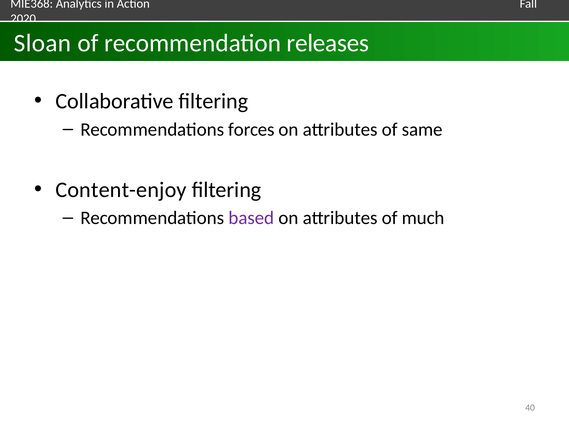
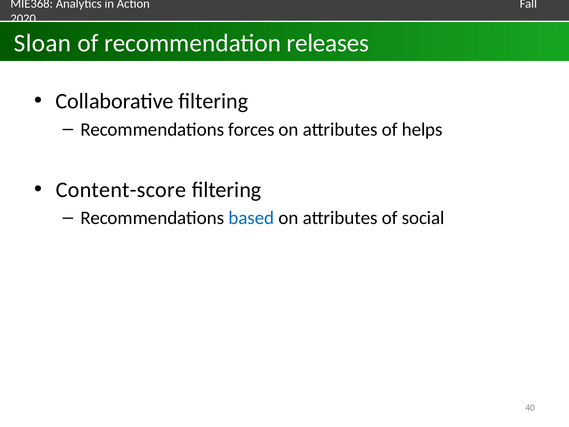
same: same -> helps
Content-enjoy: Content-enjoy -> Content-score
based colour: purple -> blue
much: much -> social
